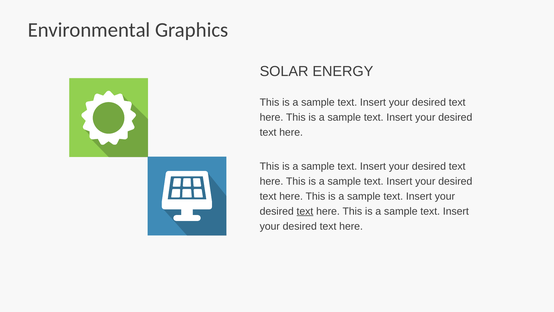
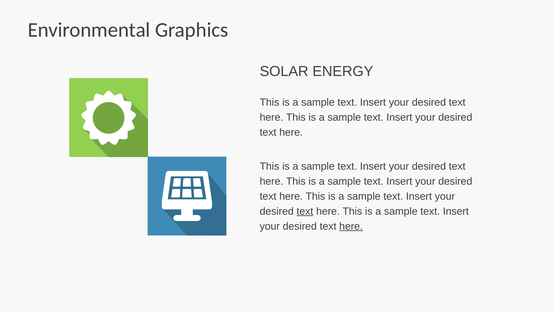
here at (351, 226) underline: none -> present
